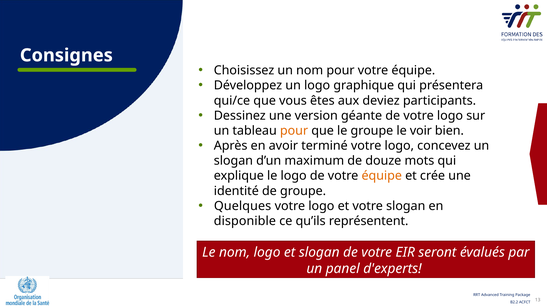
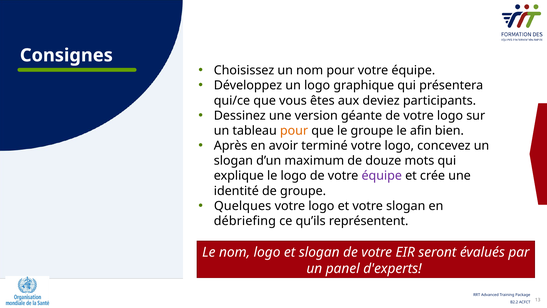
voir: voir -> afin
équipe at (382, 176) colour: orange -> purple
disponible: disponible -> débriefing
